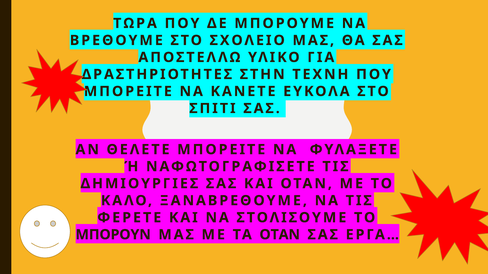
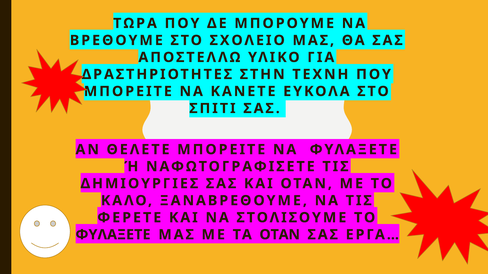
ΜΠΟΡΟΥΝ at (113, 235): ΜΠΟΡΟΥΝ -> ΦΥΛΑΞΕΤΕ
